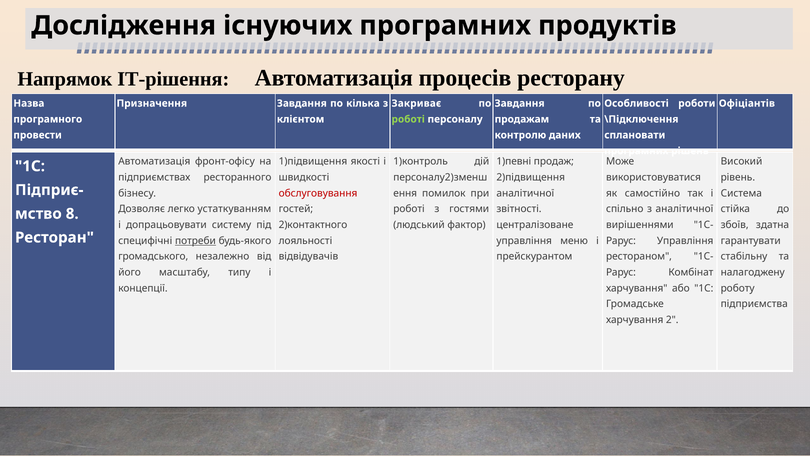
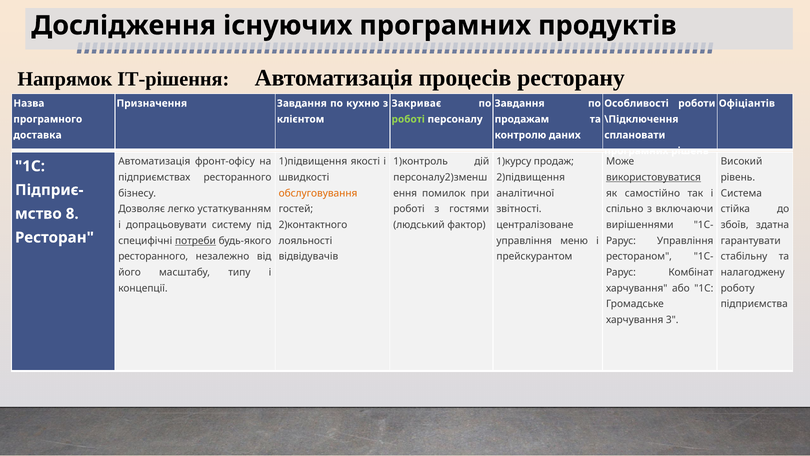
кілька: кілька -> кухню
провести: провести -> доставка
1)певні: 1)певні -> 1)курсу
використовуватися underline: none -> present
обслуговування colour: red -> orange
з аналітичної: аналітичної -> включаючи
громадського at (153, 256): громадського -> ресторанного
2: 2 -> 3
